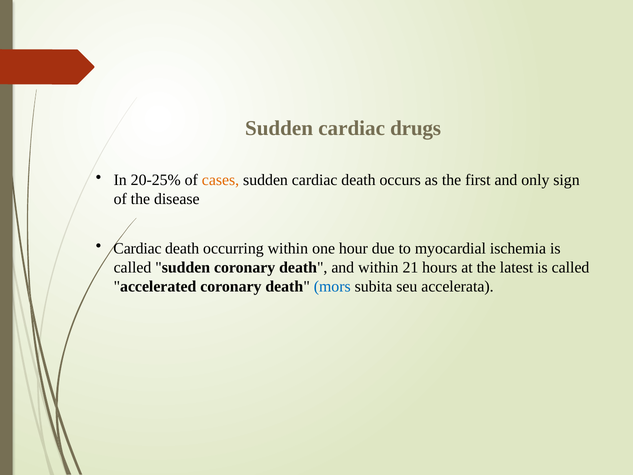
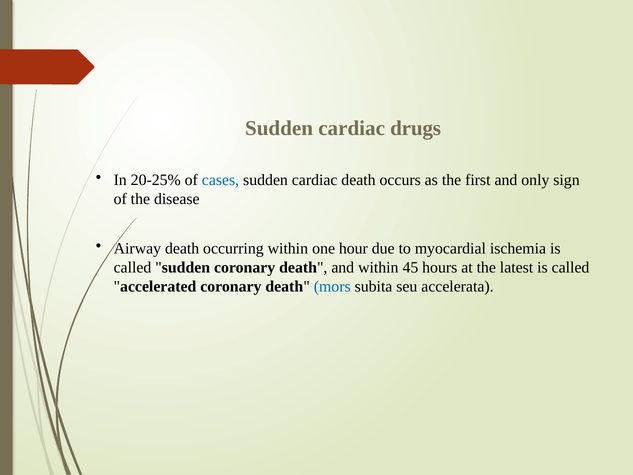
cases colour: orange -> blue
Cardiac at (137, 248): Cardiac -> Airway
21: 21 -> 45
